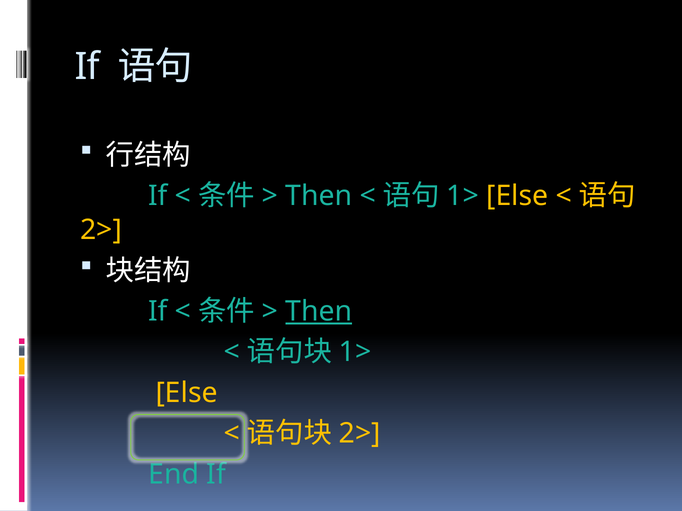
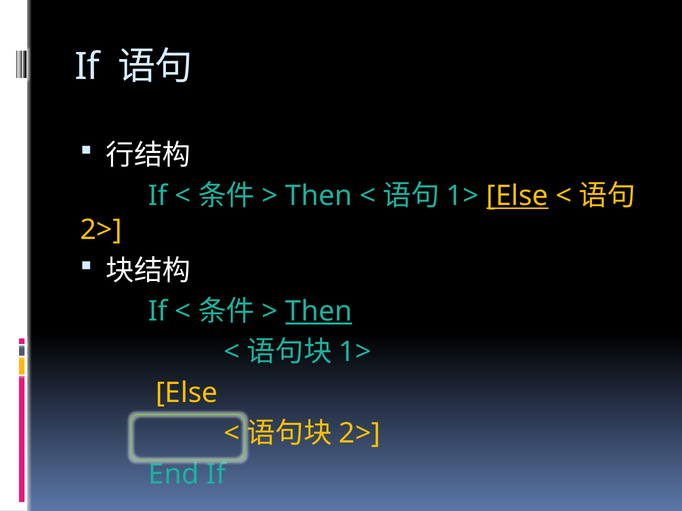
Else at (517, 196) underline: none -> present
